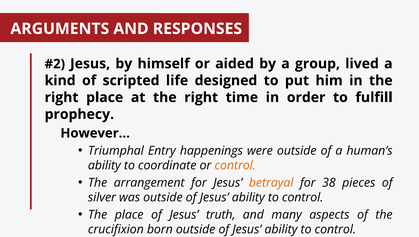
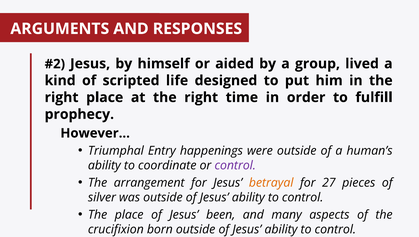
control at (235, 165) colour: orange -> purple
38: 38 -> 27
truth: truth -> been
